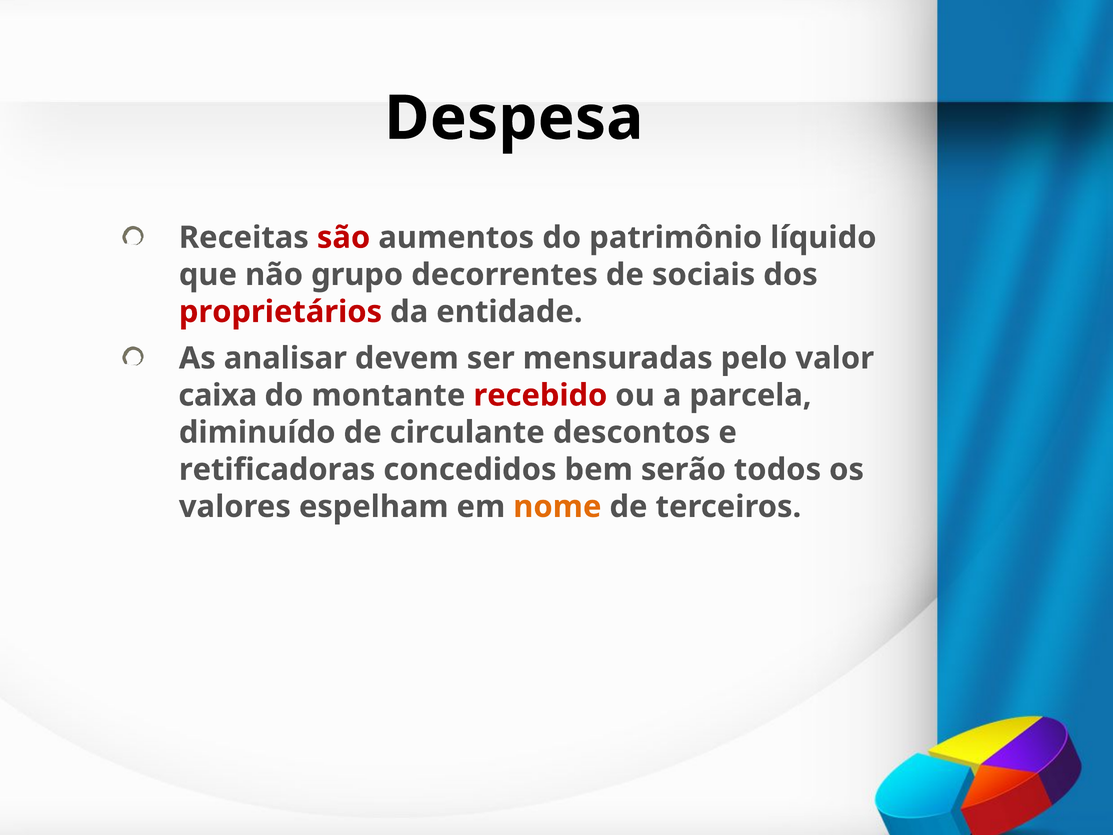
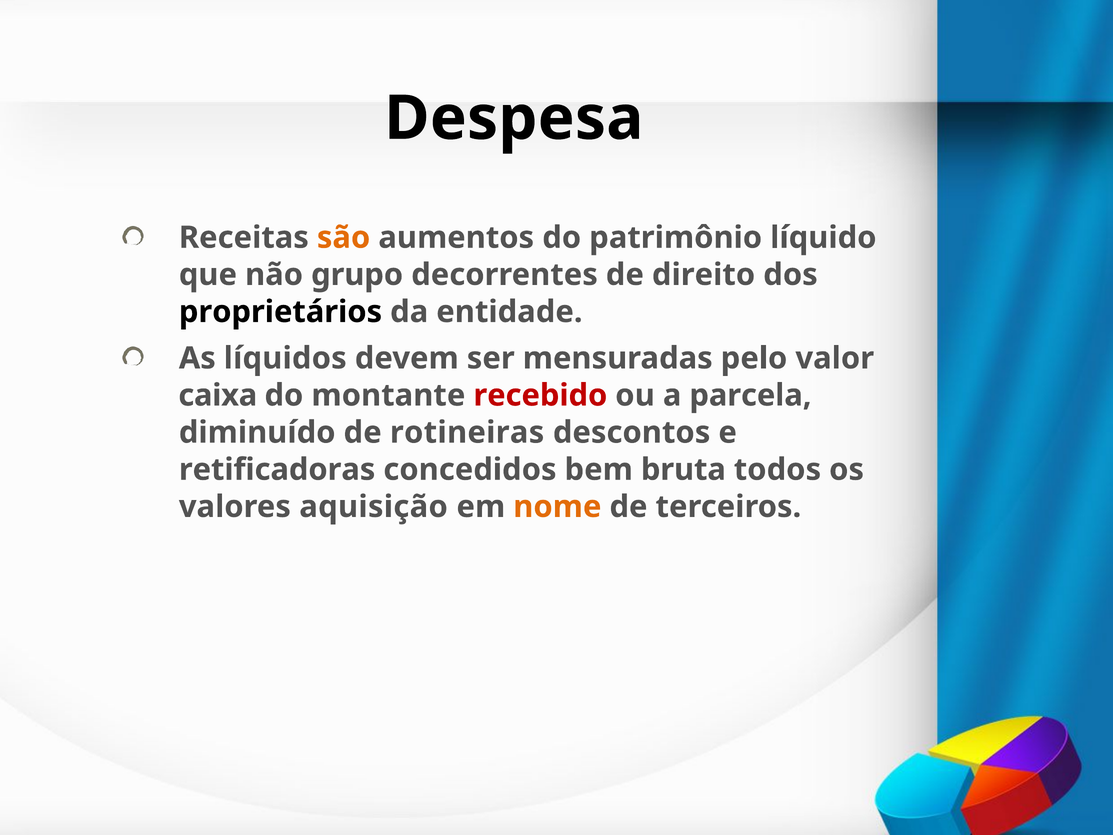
são colour: red -> orange
sociais: sociais -> direito
proprietários colour: red -> black
analisar: analisar -> líquidos
circulante: circulante -> rotineiras
serão: serão -> bruta
espelham: espelham -> aquisição
